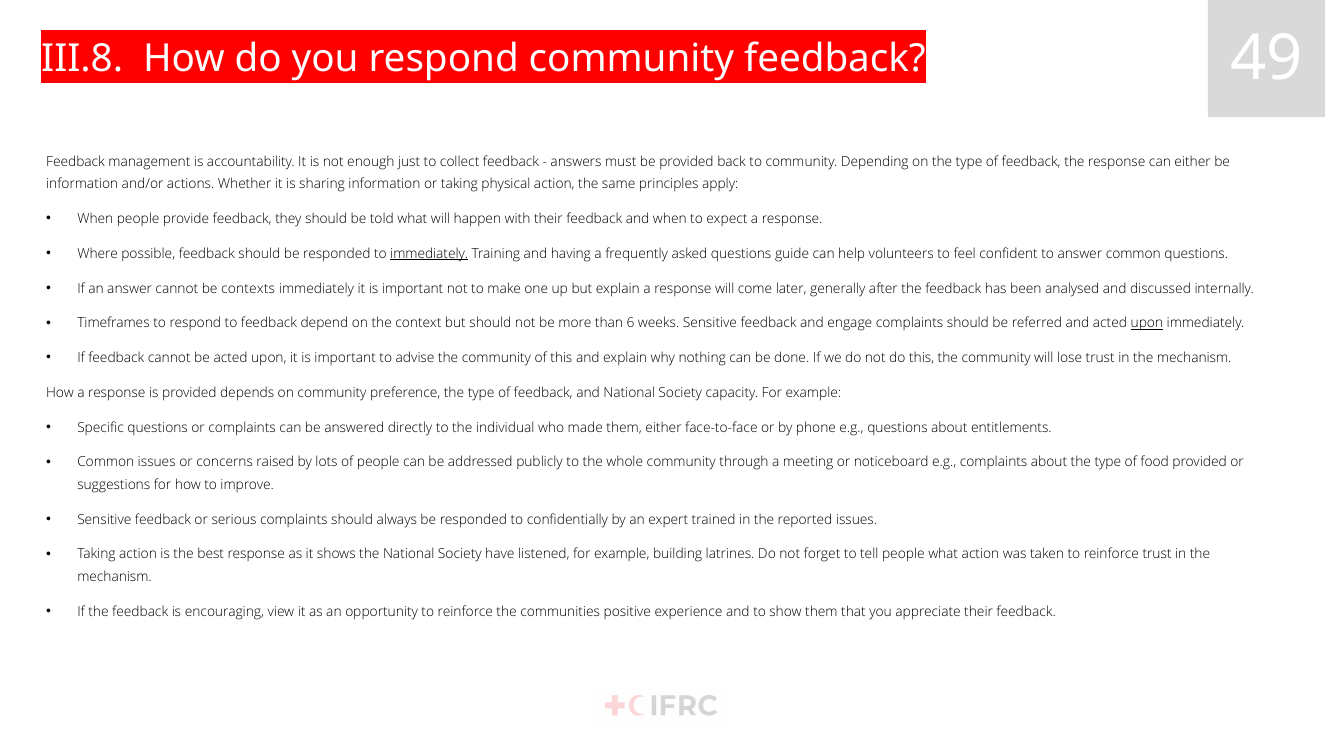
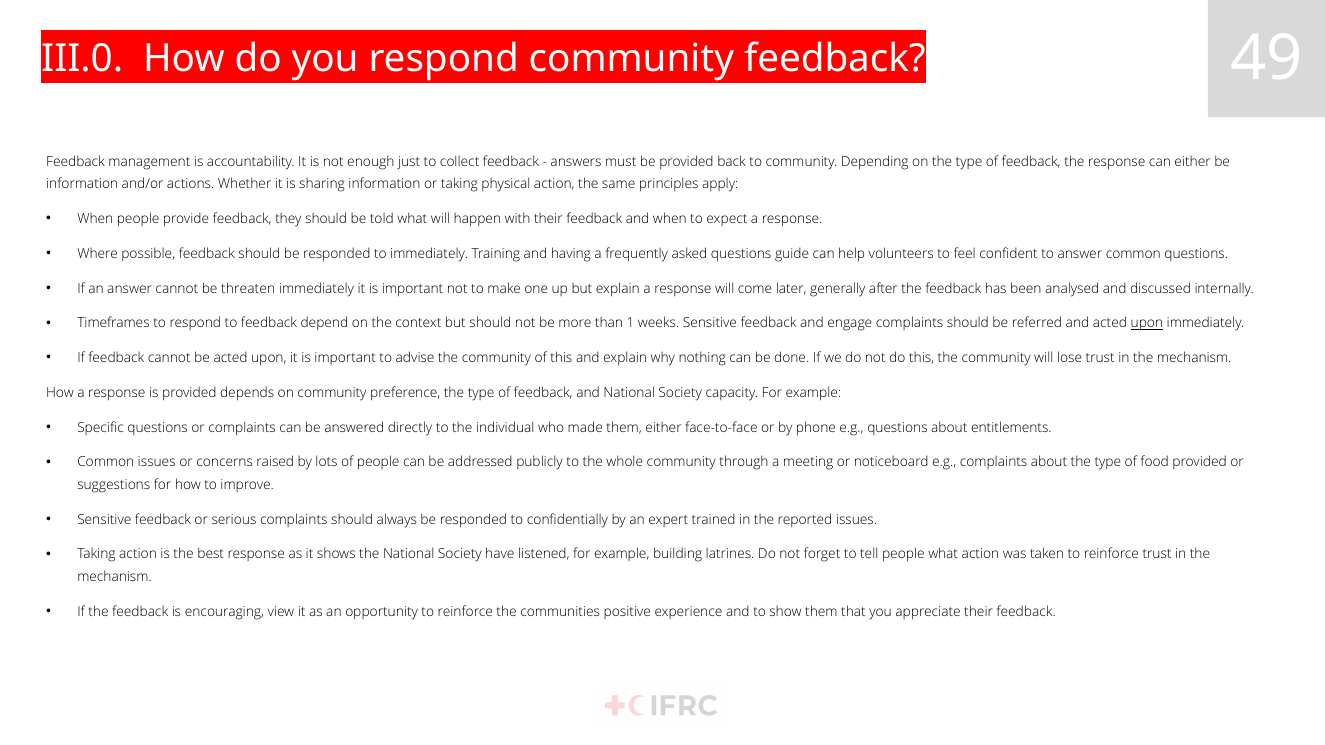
III.8: III.8 -> III.0
immediately at (429, 254) underline: present -> none
contexts: contexts -> threaten
6: 6 -> 1
